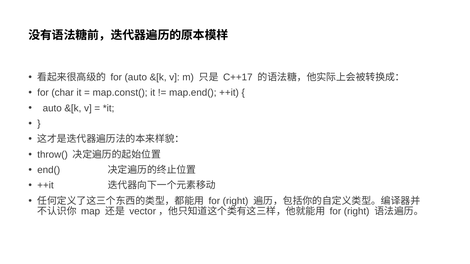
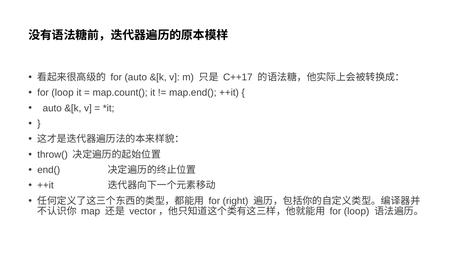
char at (63, 93): char -> loop
map.const(: map.const( -> map.count(
right at (357, 212): right -> loop
